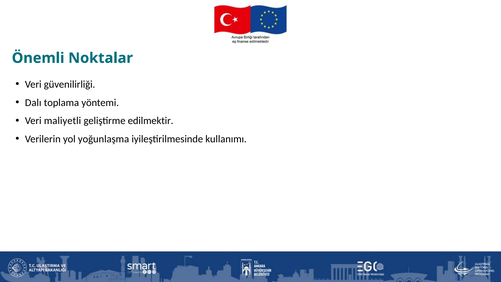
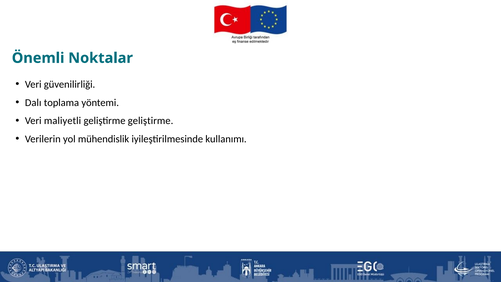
geliştirme edilmektir: edilmektir -> geliştirme
yoğunlaşma: yoğunlaşma -> mühendislik
